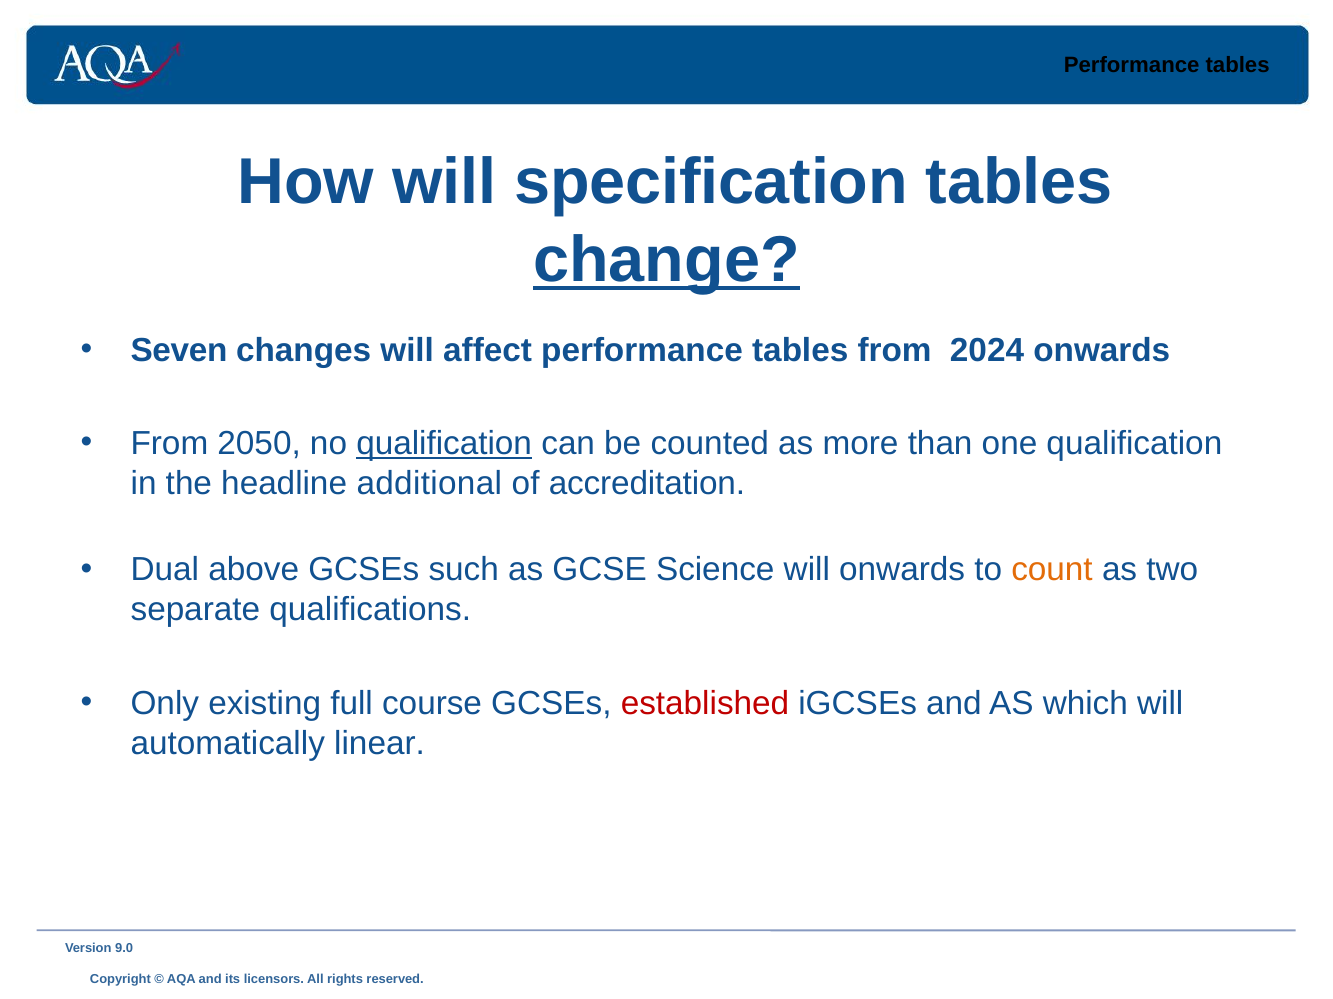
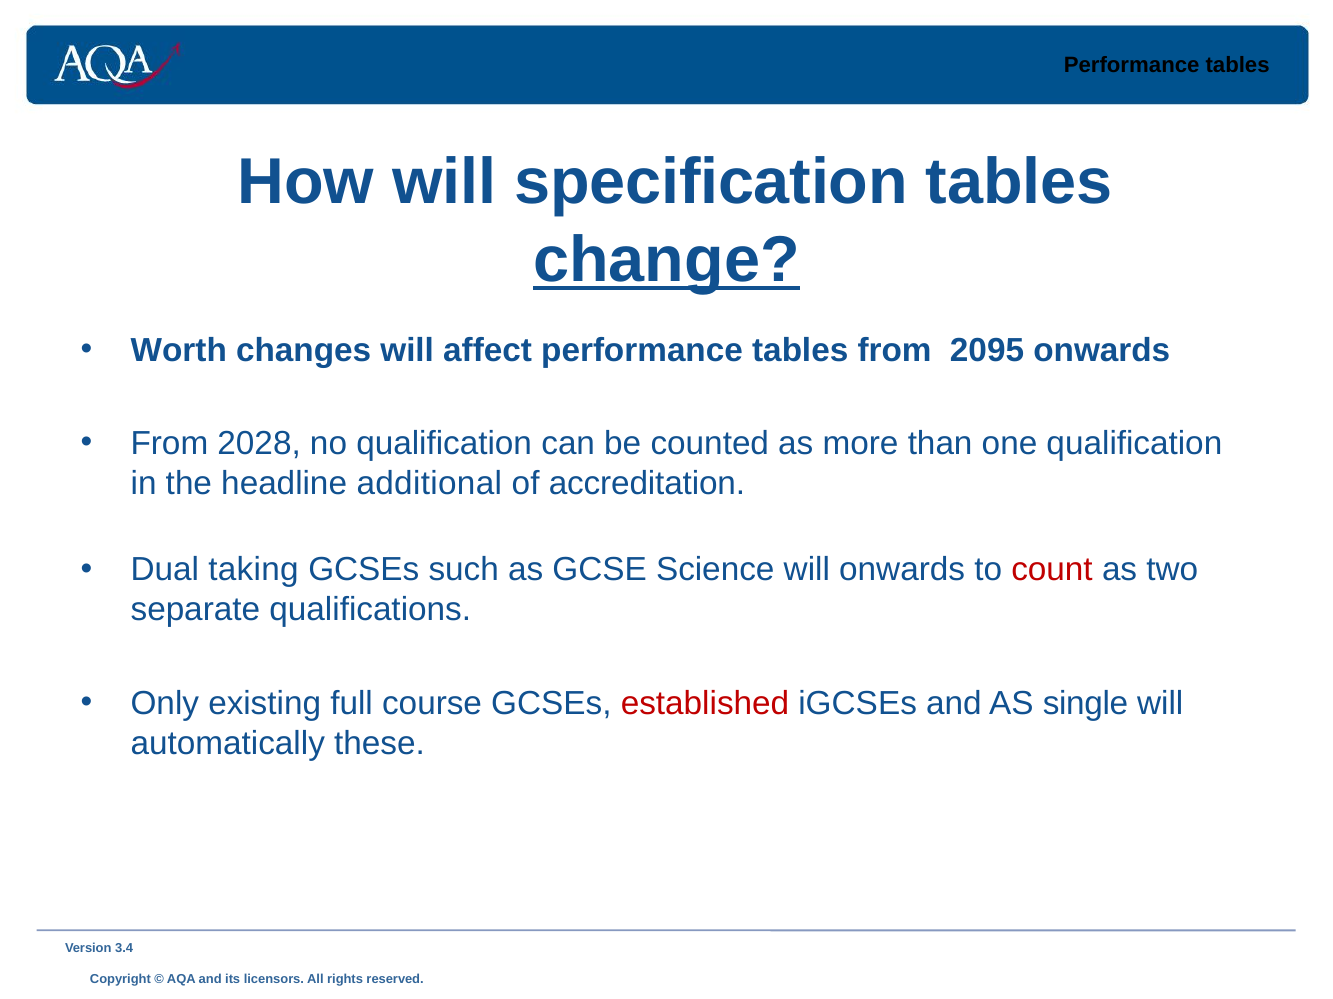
Seven: Seven -> Worth
2024: 2024 -> 2095
2050: 2050 -> 2028
qualification at (444, 444) underline: present -> none
above: above -> taking
count colour: orange -> red
which: which -> single
linear: linear -> these
9.0: 9.0 -> 3.4
